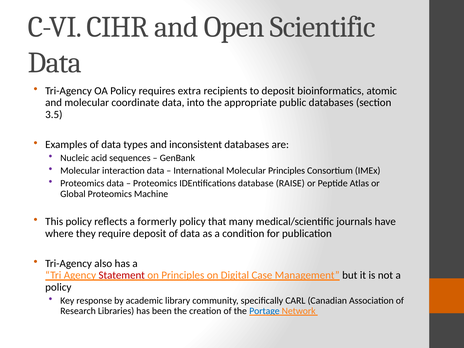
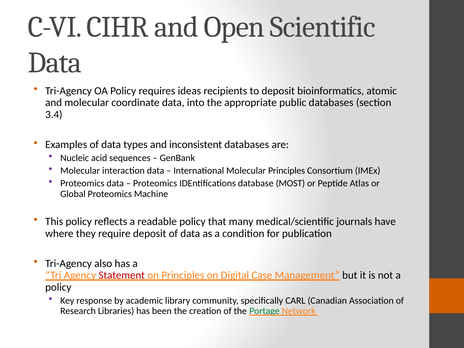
extra: extra -> ideas
3.5: 3.5 -> 3.4
RAISE: RAISE -> MOST
formerly: formerly -> readable
Portage colour: blue -> green
